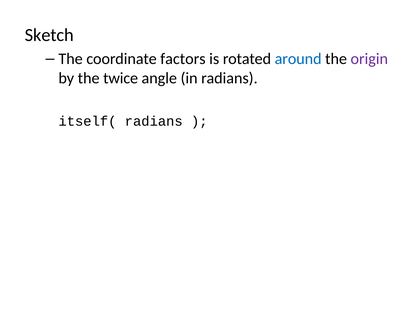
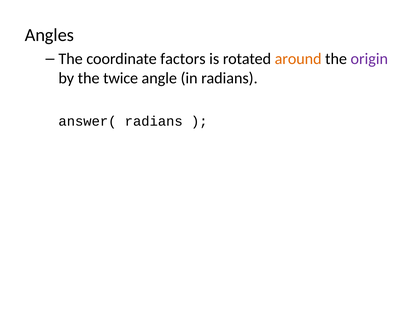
Sketch: Sketch -> Angles
around colour: blue -> orange
itself(: itself( -> answer(
